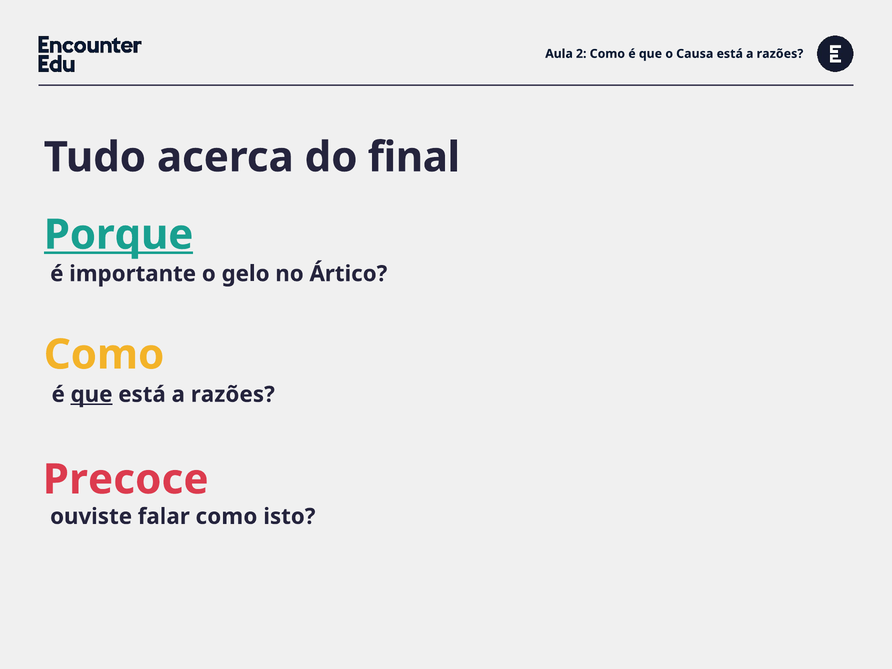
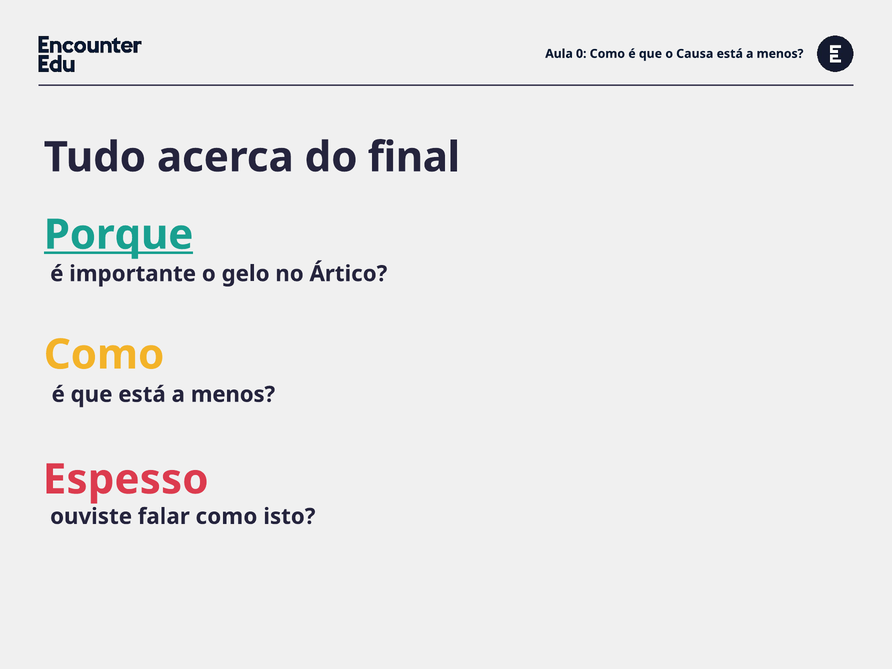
2: 2 -> 0
razões at (780, 54): razões -> menos
que at (92, 394) underline: present -> none
razões at (233, 394): razões -> menos
Precoce: Precoce -> Espesso
